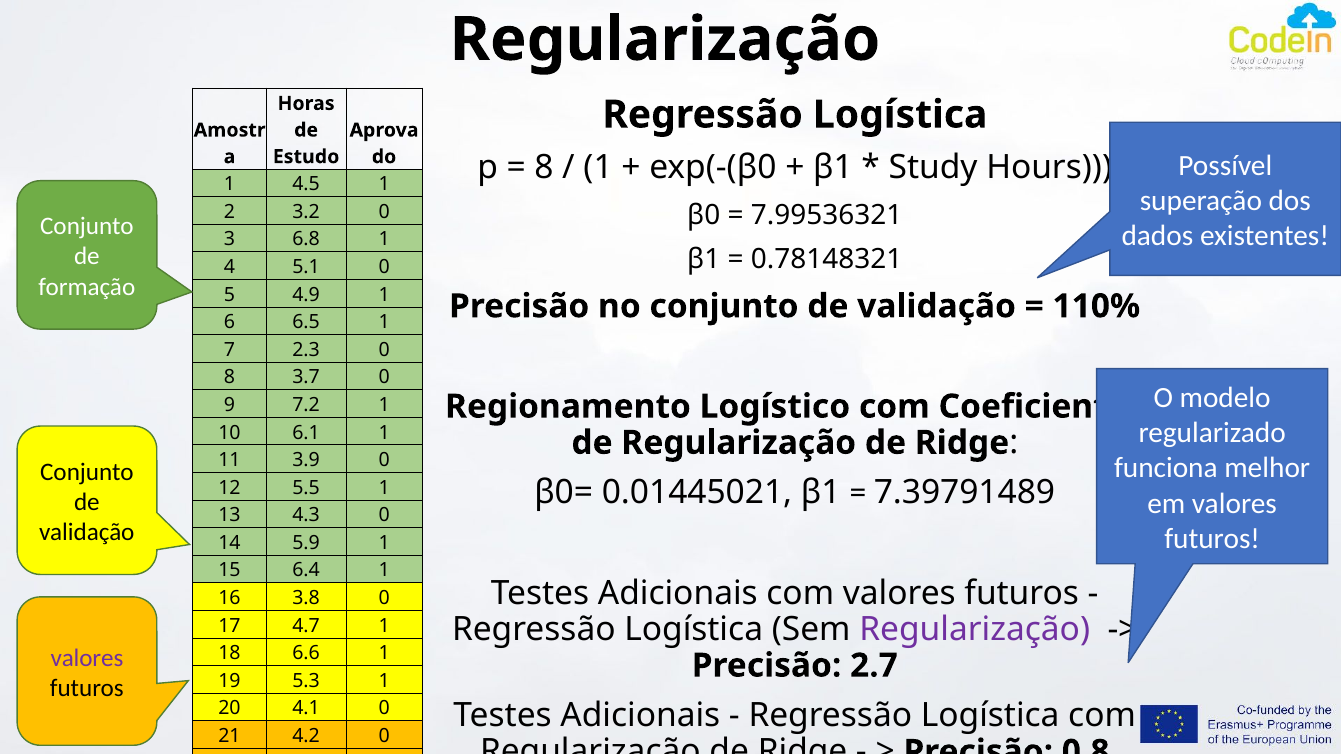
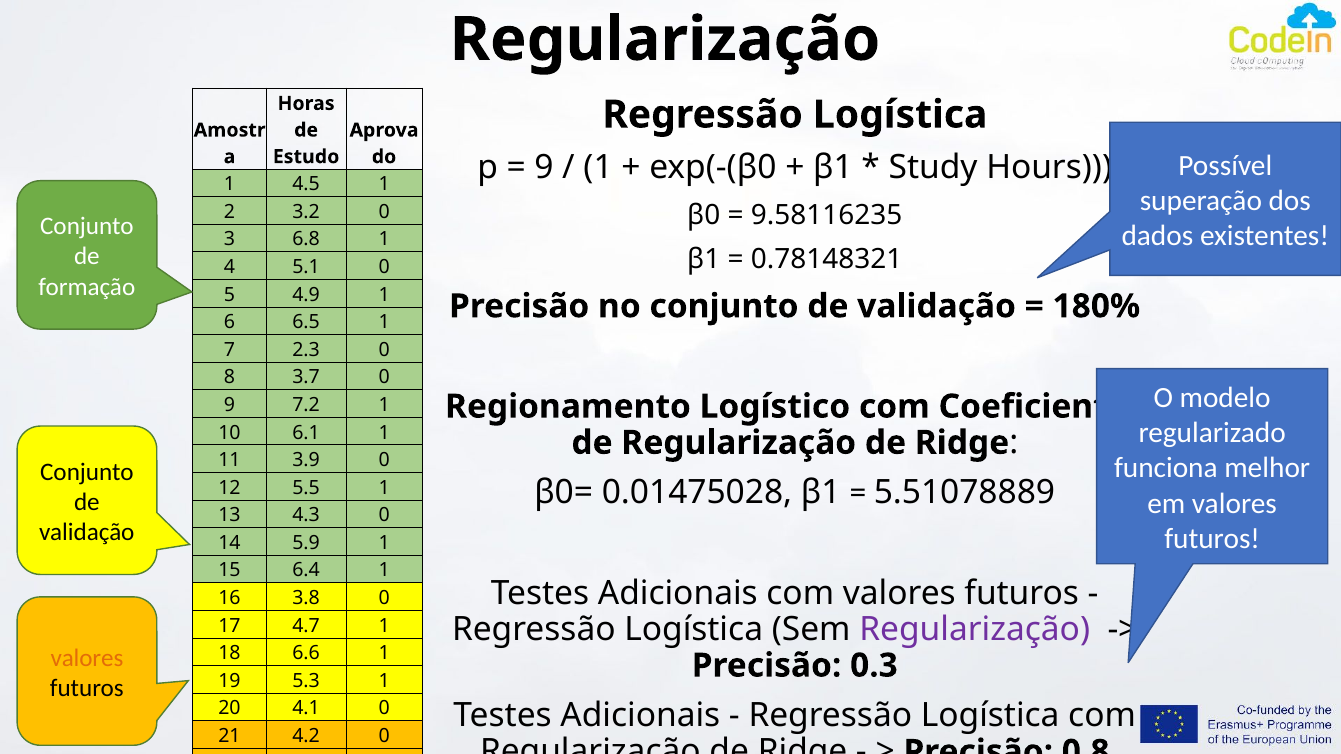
8 at (544, 168): 8 -> 9
7.99536321: 7.99536321 -> 9.58116235
110%: 110% -> 180%
0.01445021: 0.01445021 -> 0.01475028
7.39791489: 7.39791489 -> 5.51078889
valores at (87, 658) colour: purple -> orange
2.7: 2.7 -> 0.3
